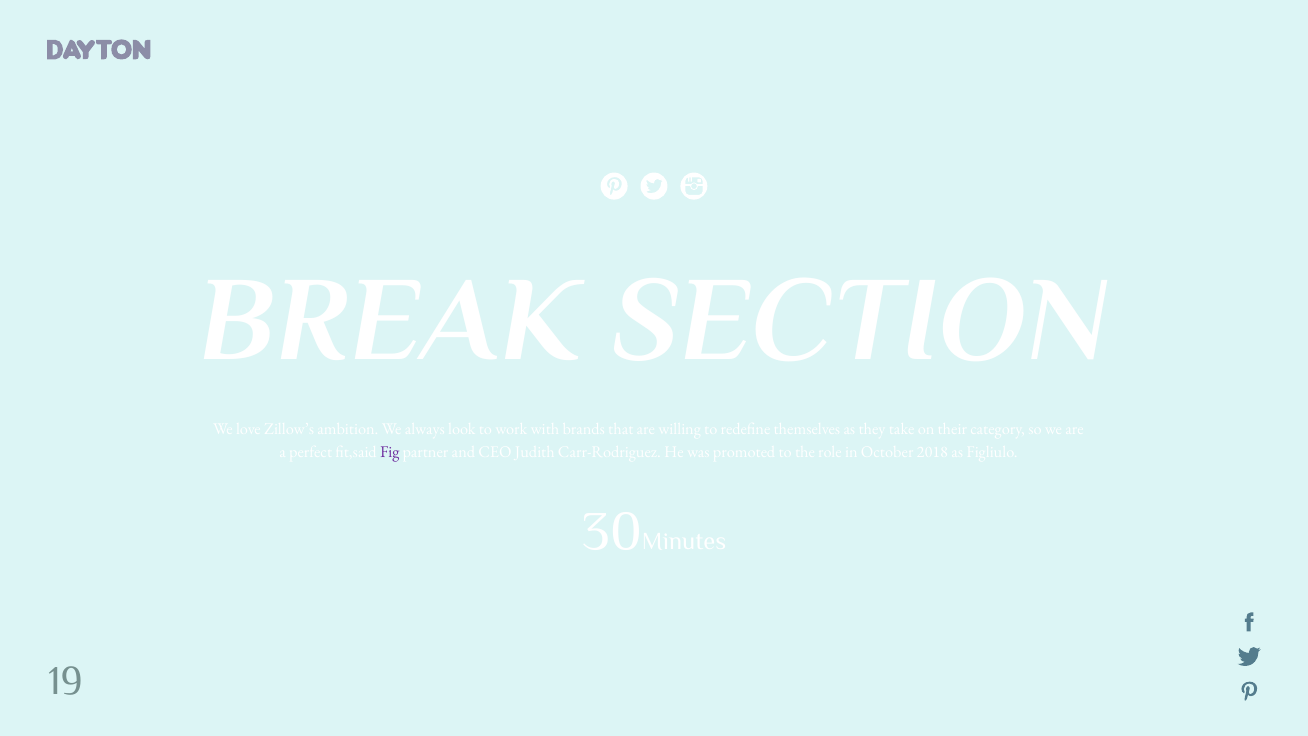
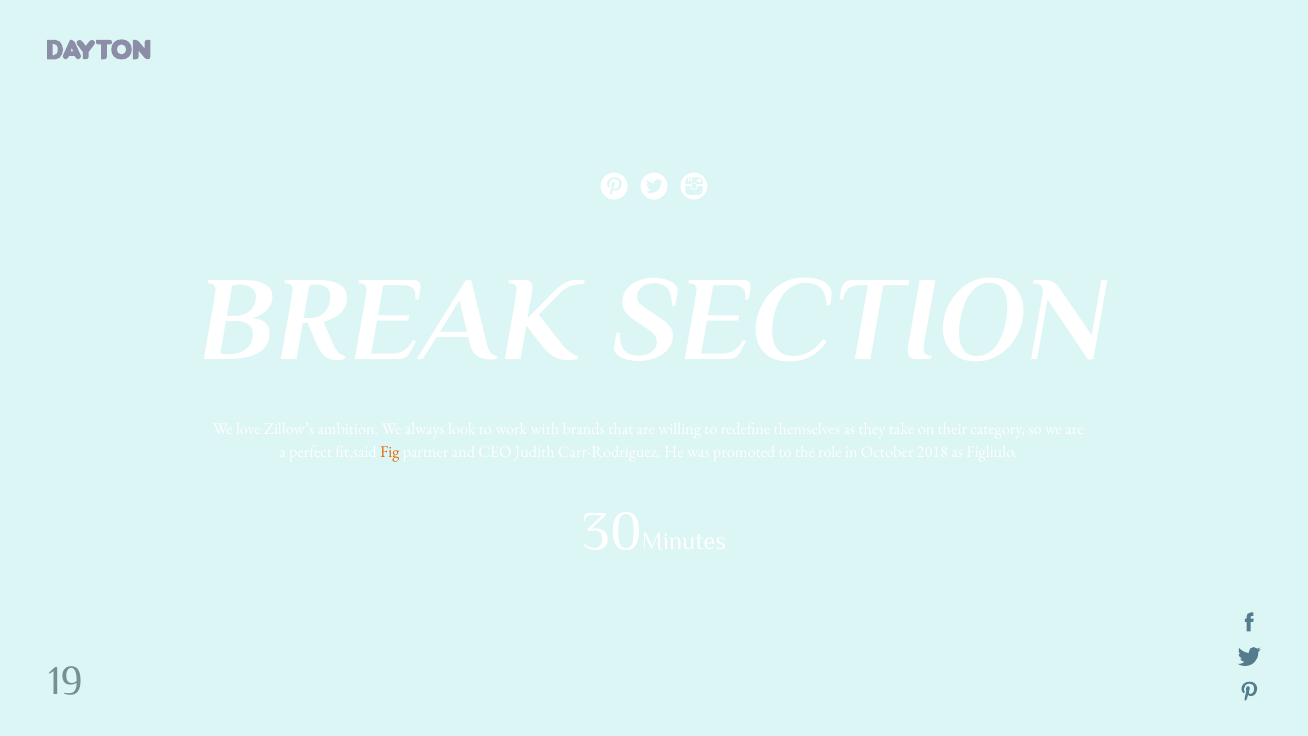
Fig colour: purple -> orange
